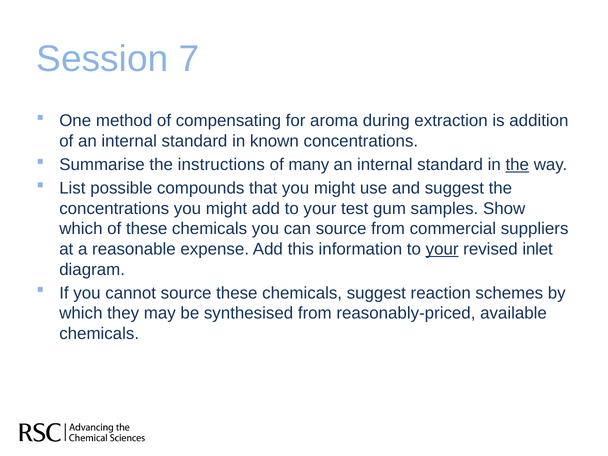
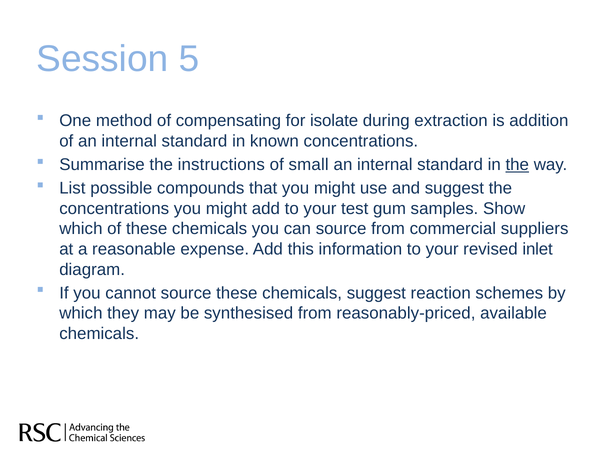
7: 7 -> 5
aroma: aroma -> isolate
many: many -> small
your at (442, 249) underline: present -> none
